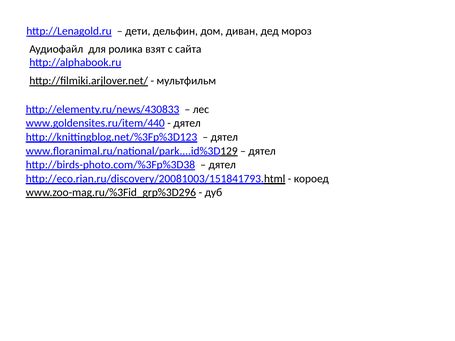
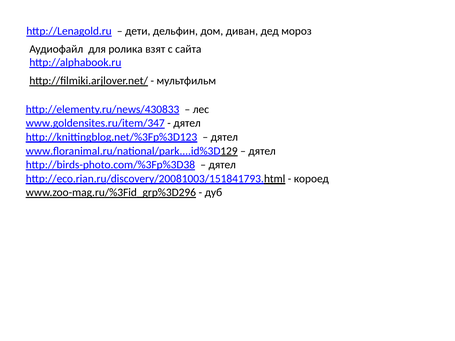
www.goldensites.ru/item/440: www.goldensites.ru/item/440 -> www.goldensites.ru/item/347
